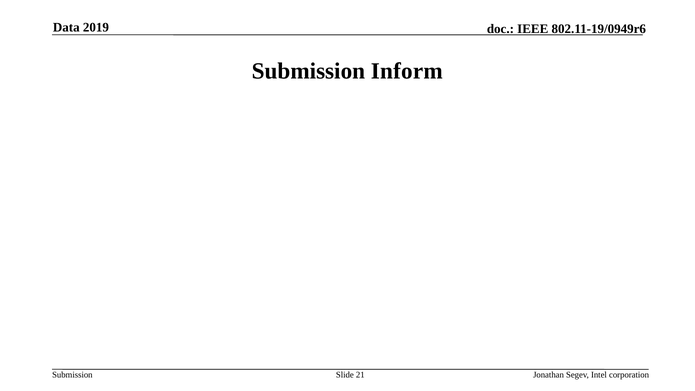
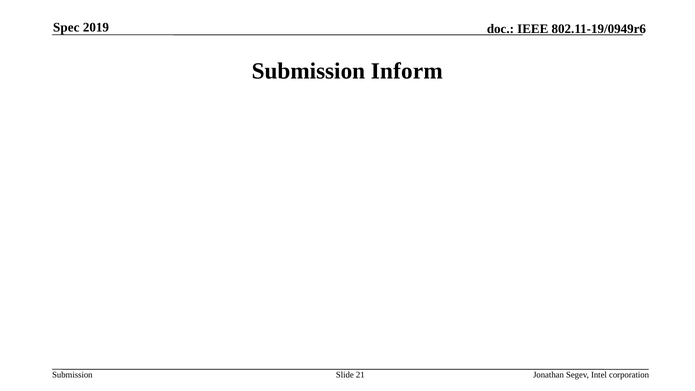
Data: Data -> Spec
